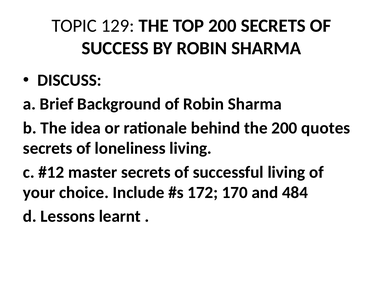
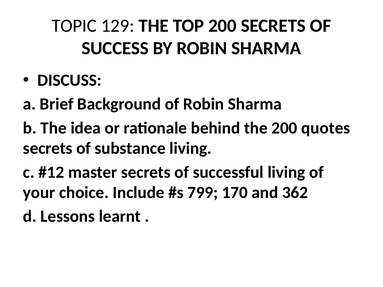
loneliness: loneliness -> substance
172: 172 -> 799
484: 484 -> 362
